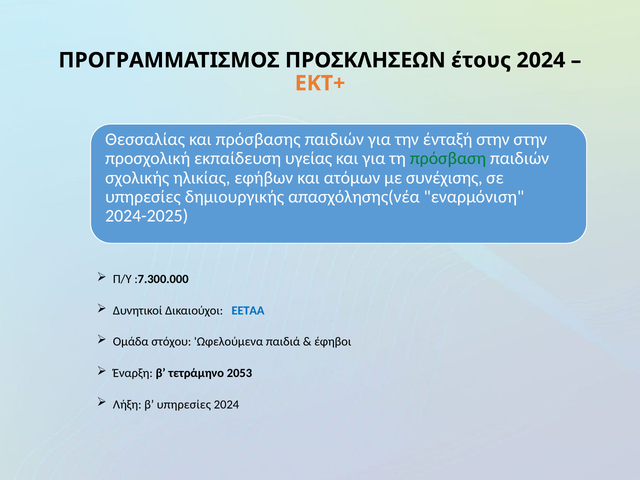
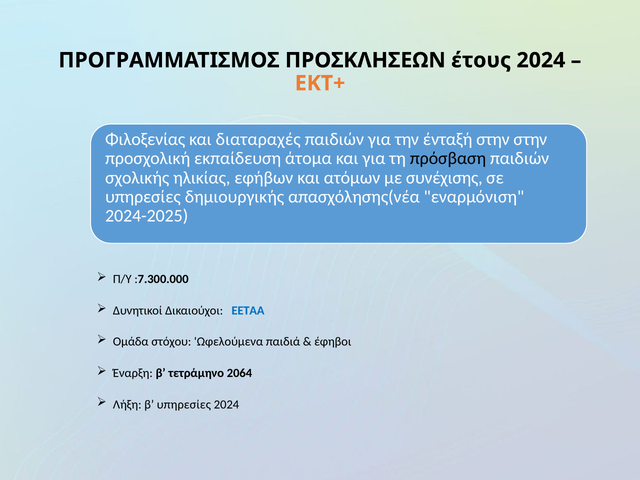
Θεσσαλίας: Θεσσαλίας -> Φιλοξενίας
πρόσβασης: πρόσβασης -> διαταραχές
υγείας: υγείας -> άτομα
πρόσβαση colour: green -> black
2053: 2053 -> 2064
